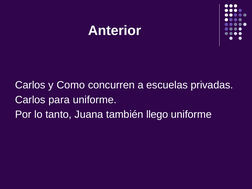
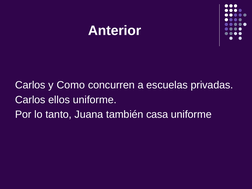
para: para -> ellos
llego: llego -> casa
